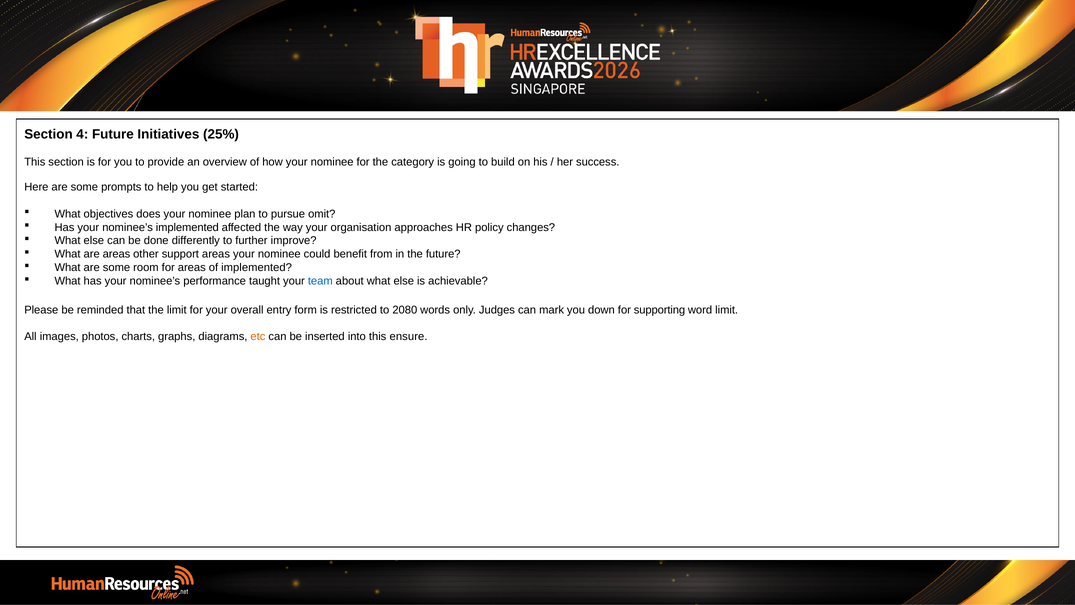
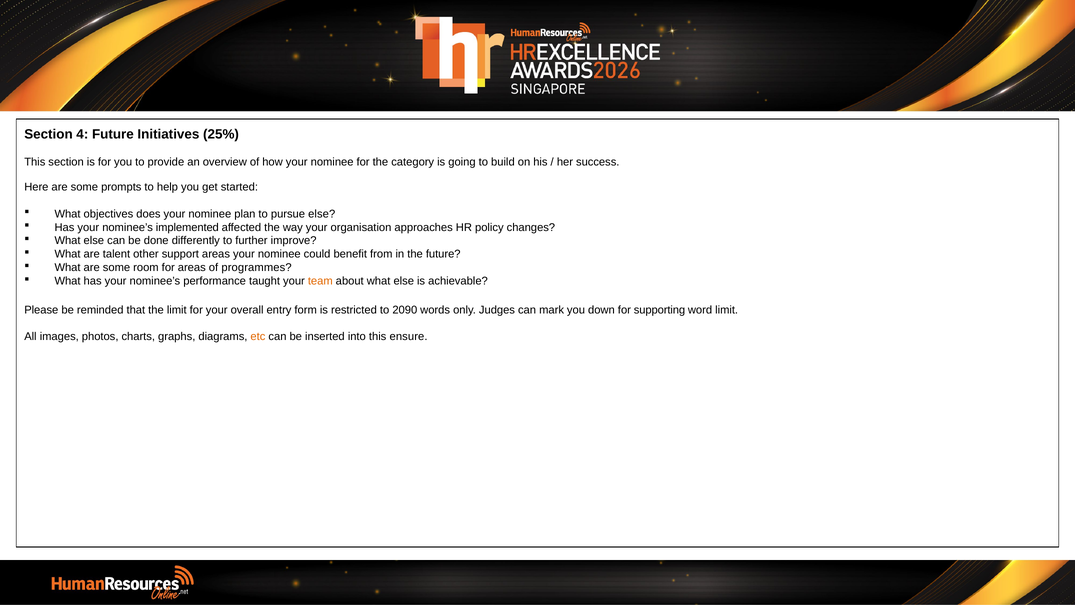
pursue omit: omit -> else
are areas: areas -> talent
of implemented: implemented -> programmes
team colour: blue -> orange
2080: 2080 -> 2090
